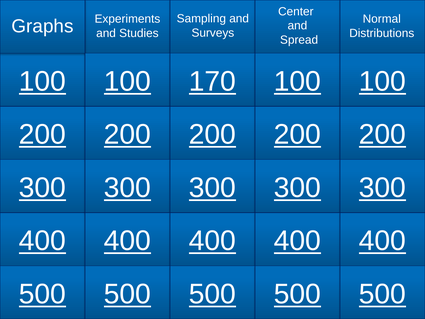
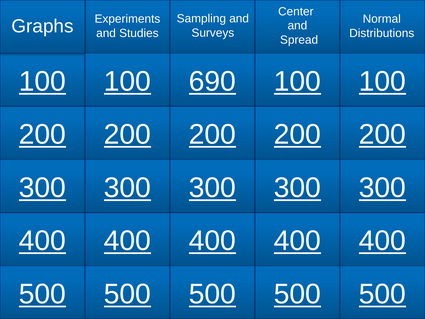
170: 170 -> 690
